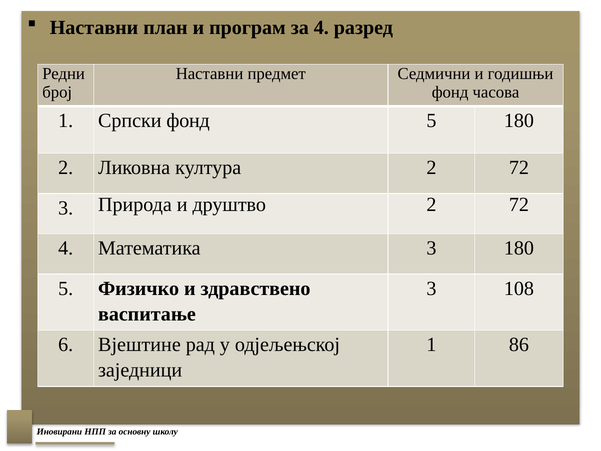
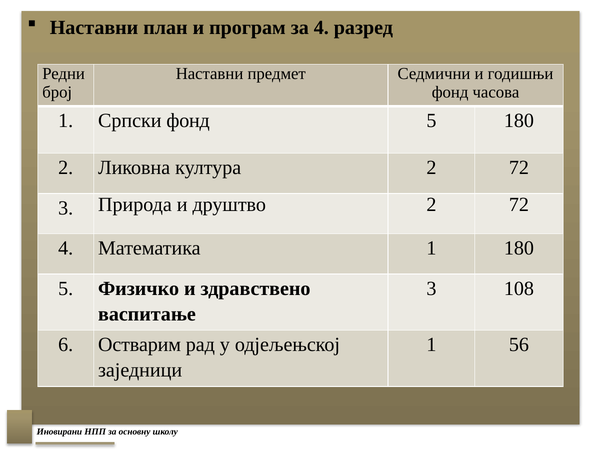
Математика 3: 3 -> 1
Вјештине: Вјештине -> Остварим
86: 86 -> 56
